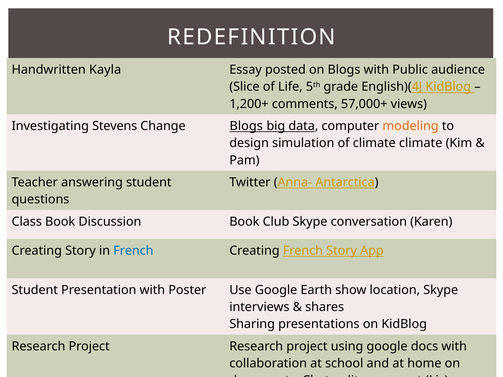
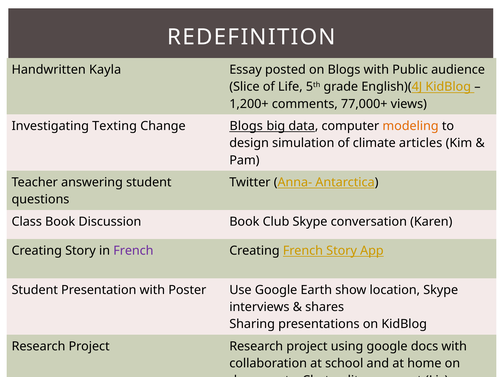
57,000+: 57,000+ -> 77,000+
Stevens: Stevens -> Texting
climate climate: climate -> articles
French at (133, 251) colour: blue -> purple
